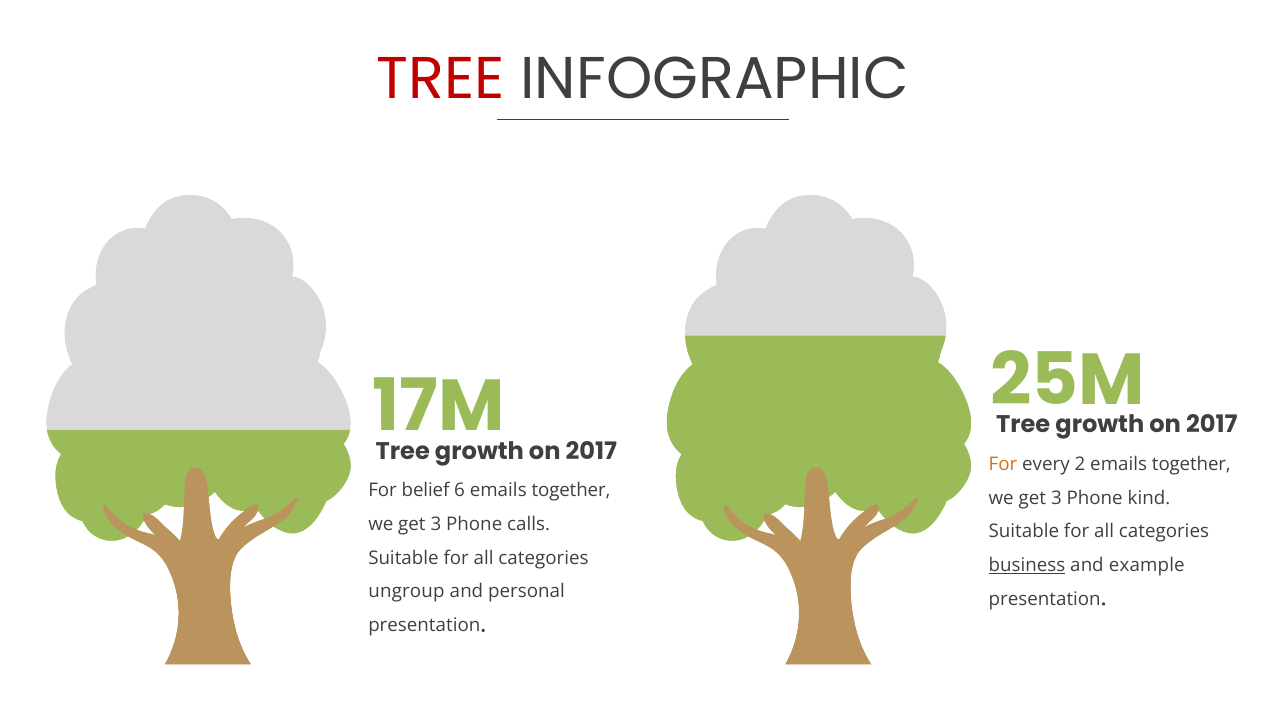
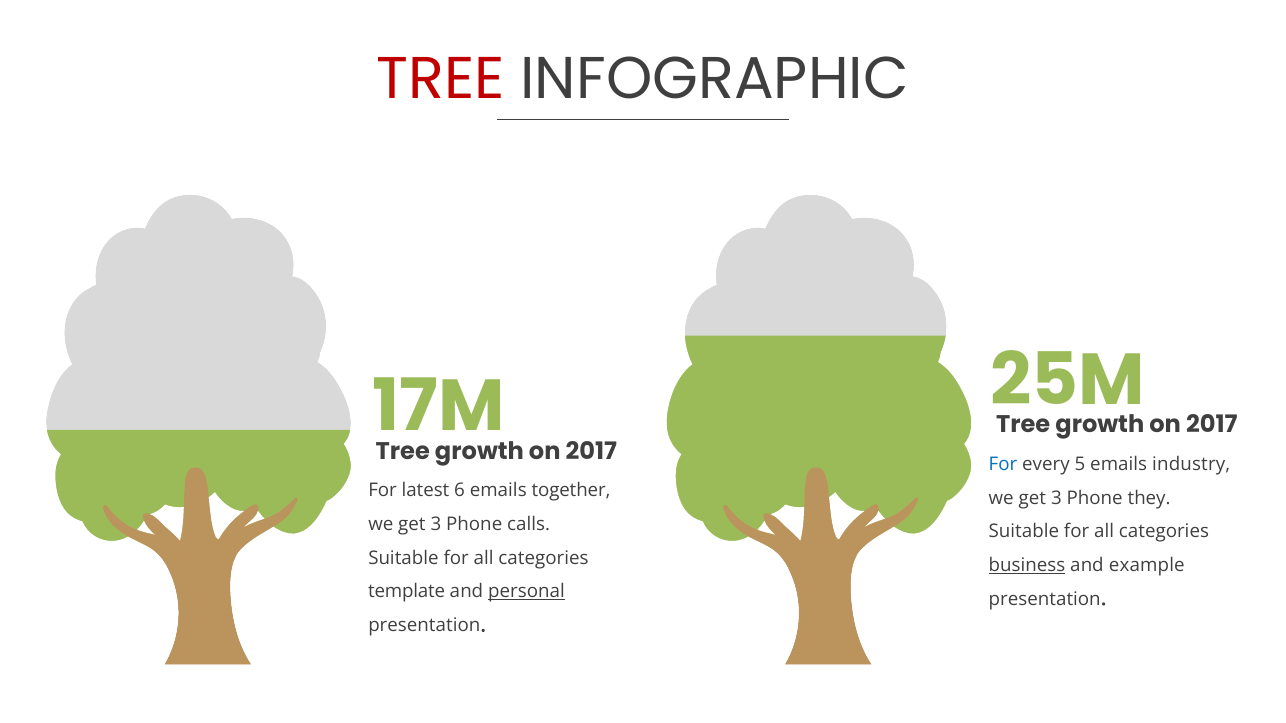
For at (1003, 464) colour: orange -> blue
2: 2 -> 5
together at (1191, 464): together -> industry
belief: belief -> latest
kind: kind -> they
ungroup: ungroup -> template
personal underline: none -> present
